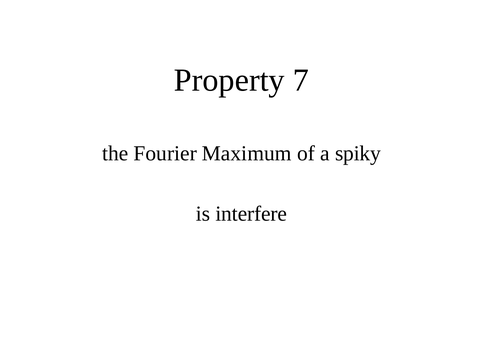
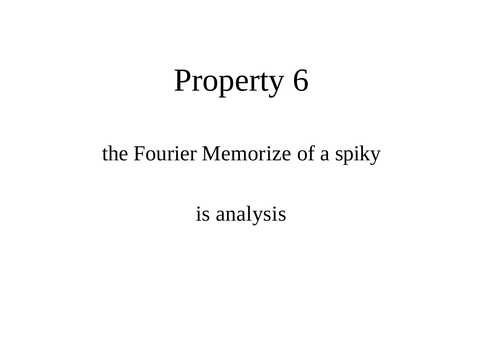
7: 7 -> 6
Maximum: Maximum -> Memorize
interfere: interfere -> analysis
